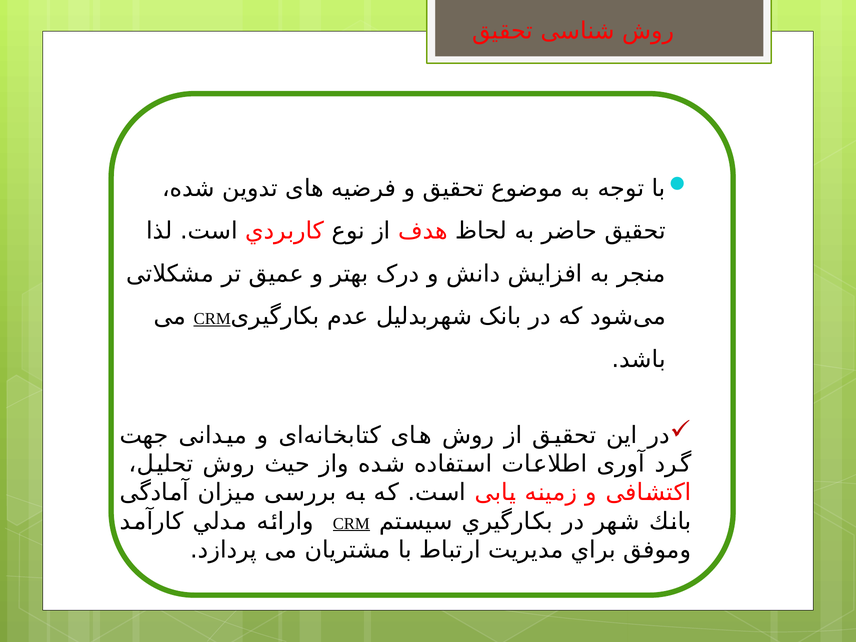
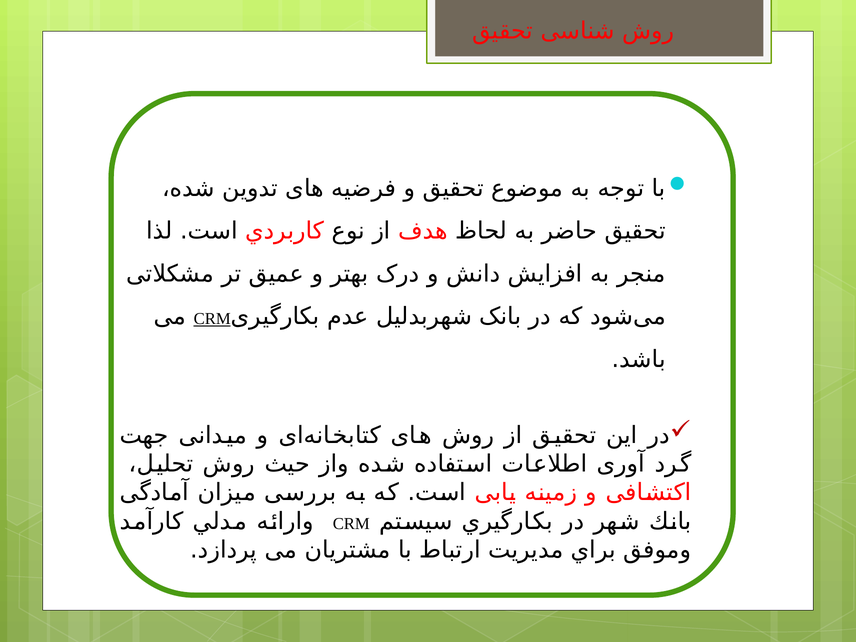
CRM at (351, 524) underline: present -> none
